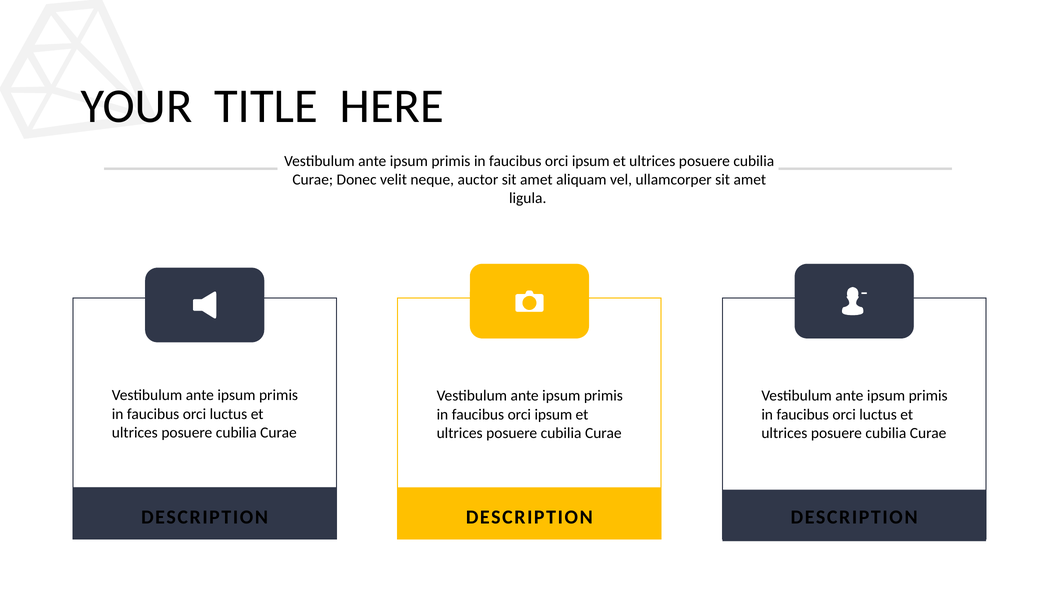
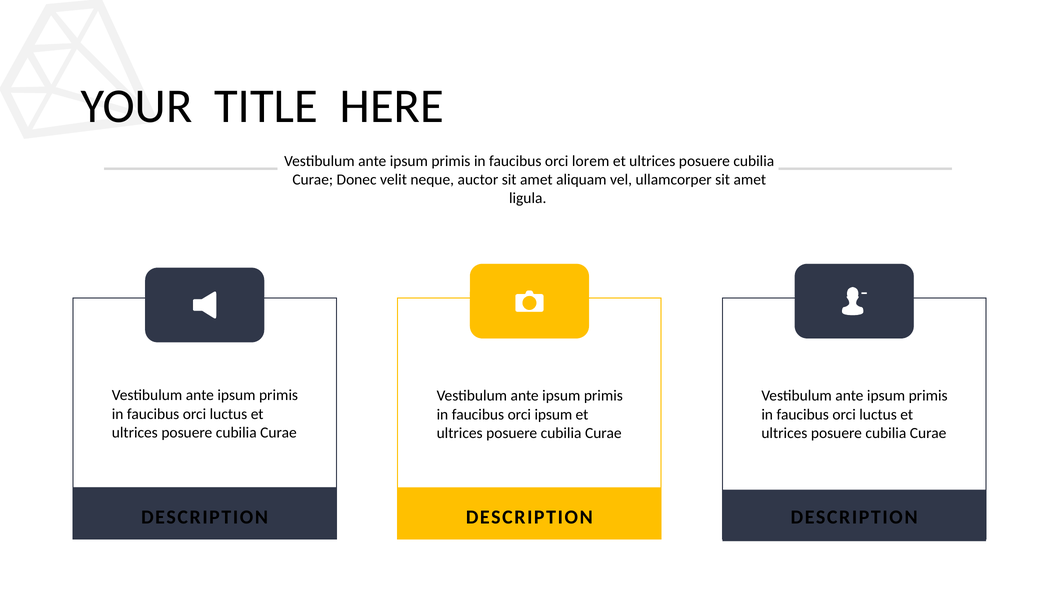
ipsum at (591, 161): ipsum -> lorem
